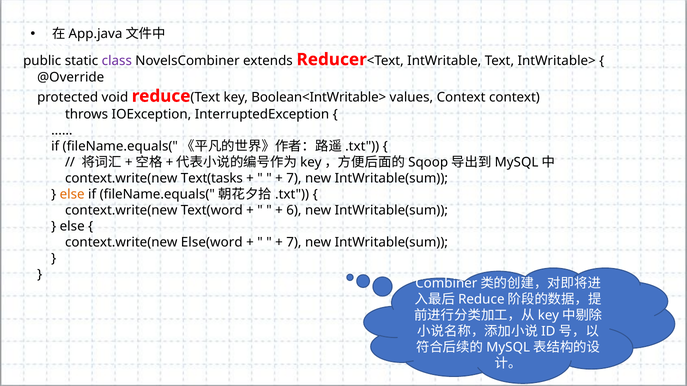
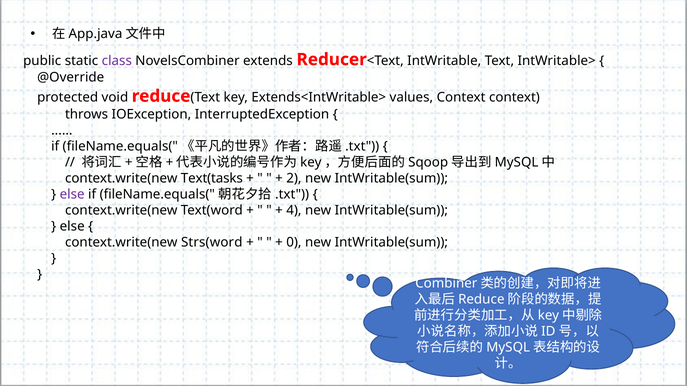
Boolean<IntWritable>: Boolean<IntWritable> -> Extends<IntWritable>
7 at (294, 178): 7 -> 2
else at (72, 194) colour: orange -> purple
6: 6 -> 4
Else(word: Else(word -> Strs(word
7 at (294, 243): 7 -> 0
